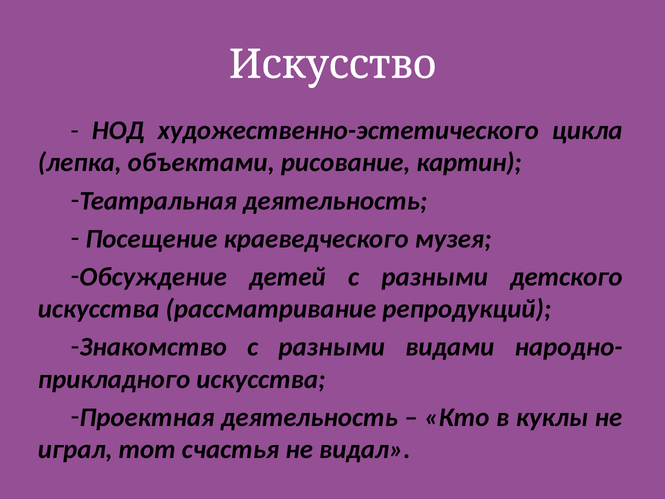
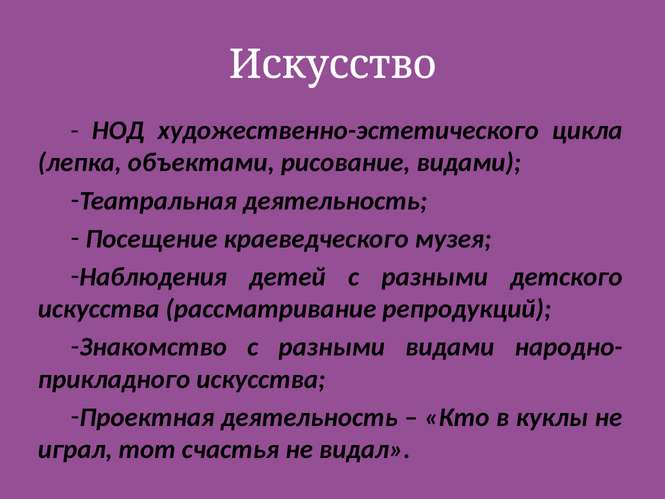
рисование картин: картин -> видами
Обсуждение: Обсуждение -> Наблюдения
